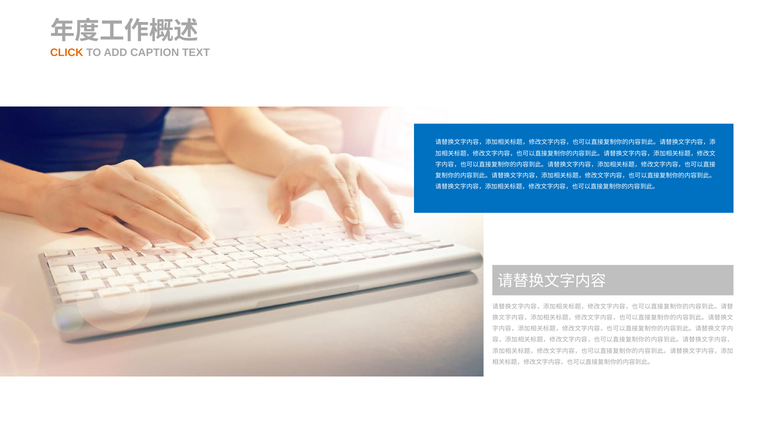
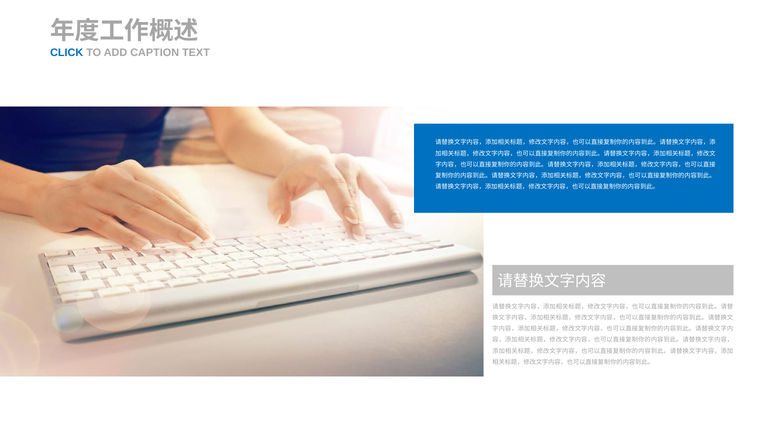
CLICK colour: orange -> blue
